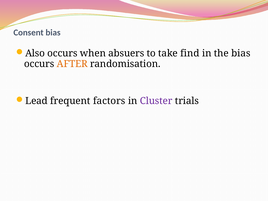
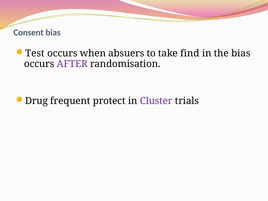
Also: Also -> Test
AFTER colour: orange -> purple
Lead: Lead -> Drug
factors: factors -> protect
